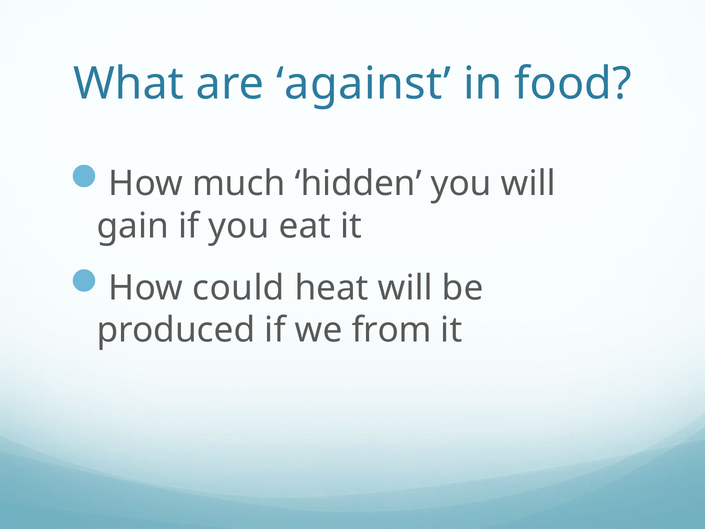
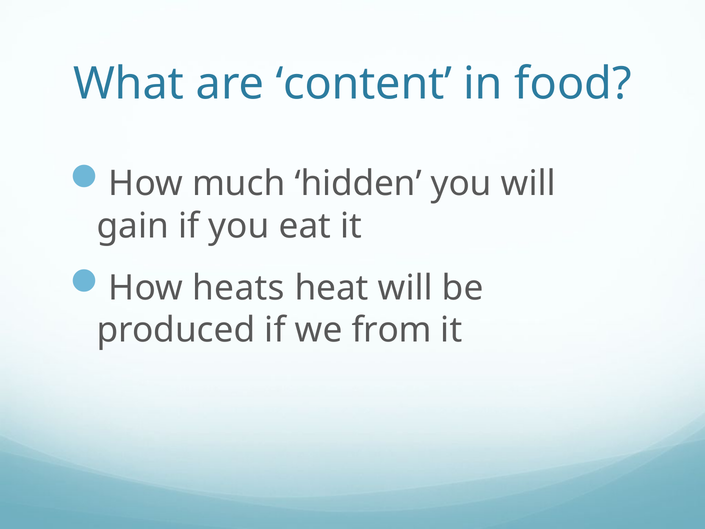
against: against -> content
could: could -> heats
